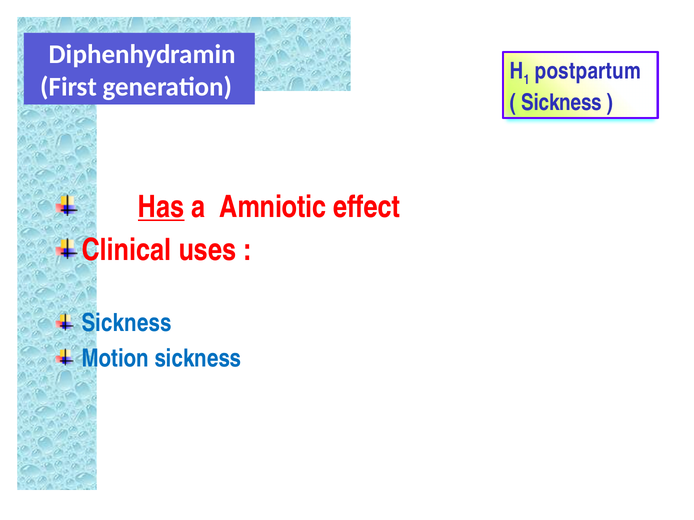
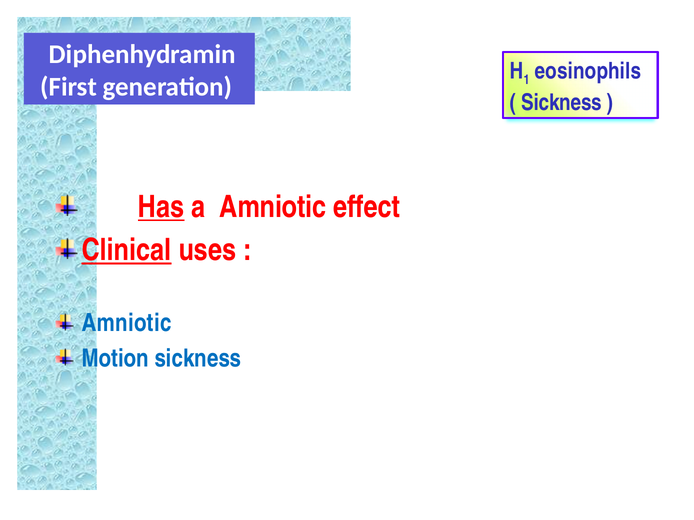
postpartum: postpartum -> eosinophils
Clinical underline: none -> present
Sickness at (127, 324): Sickness -> Amniotic
